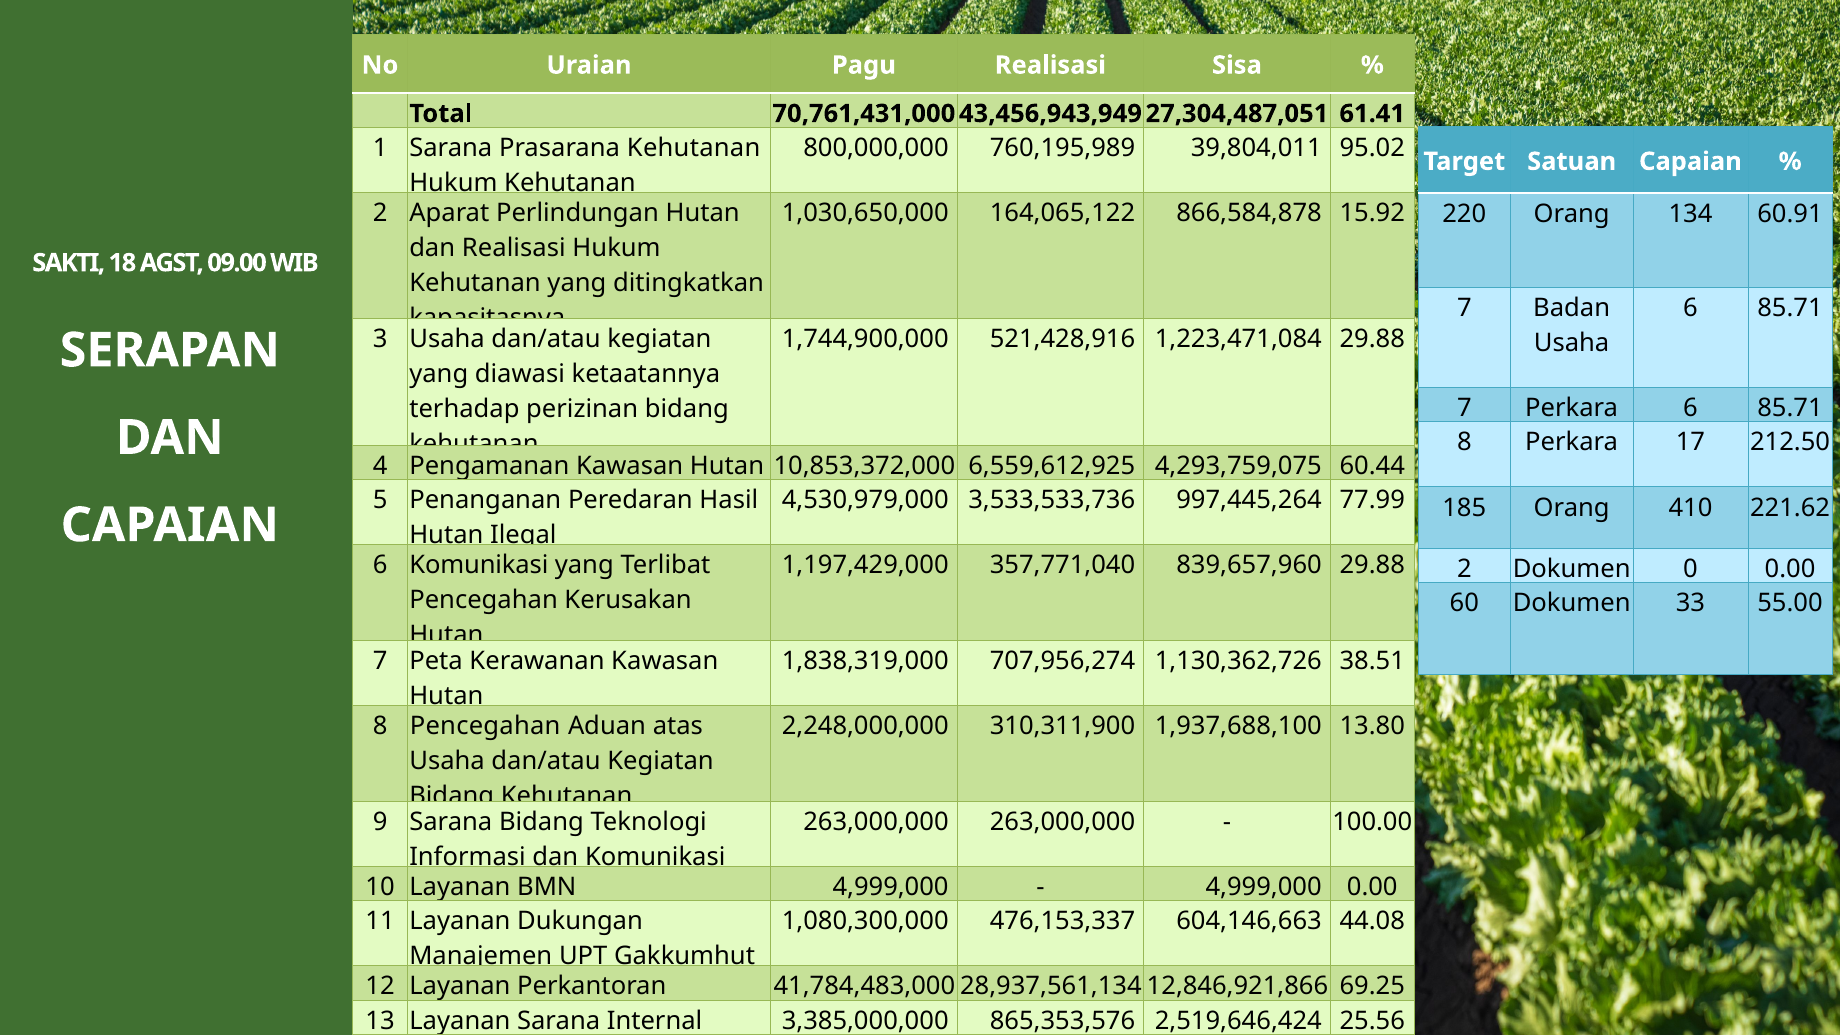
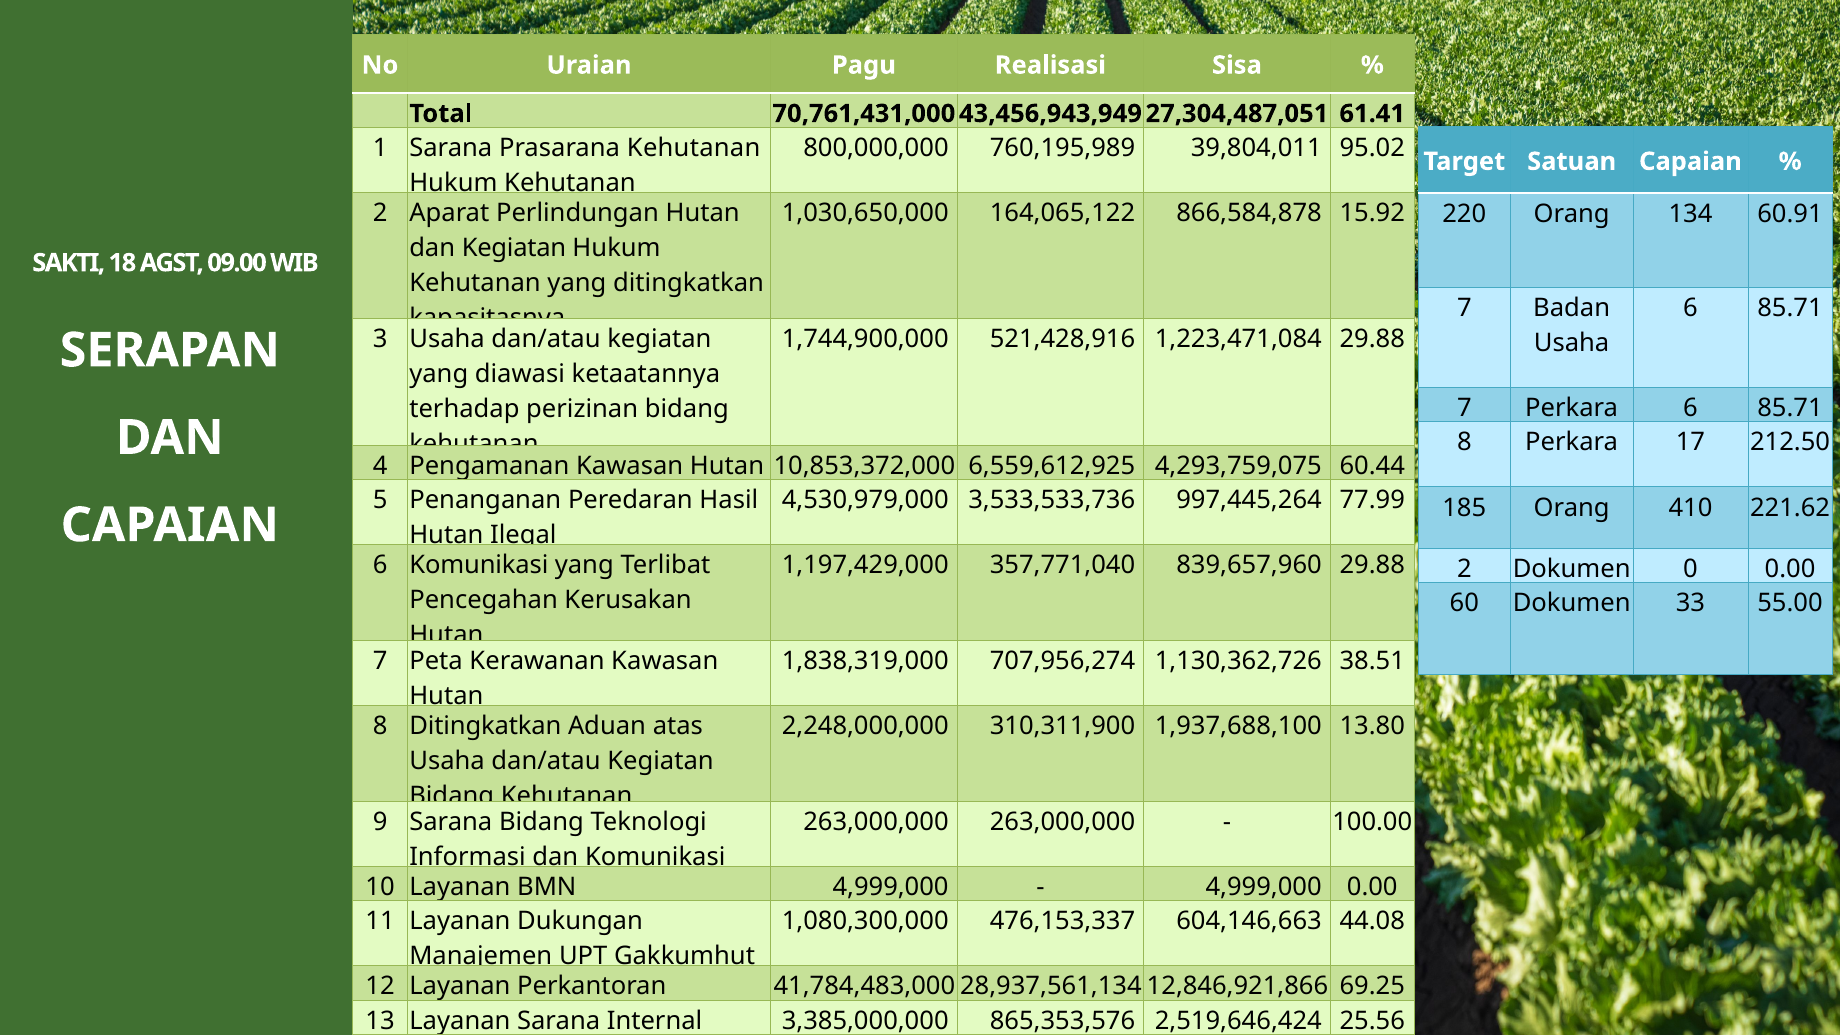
dan Realisasi: Realisasi -> Kegiatan
8 Pencegahan: Pencegahan -> Ditingkatkan
